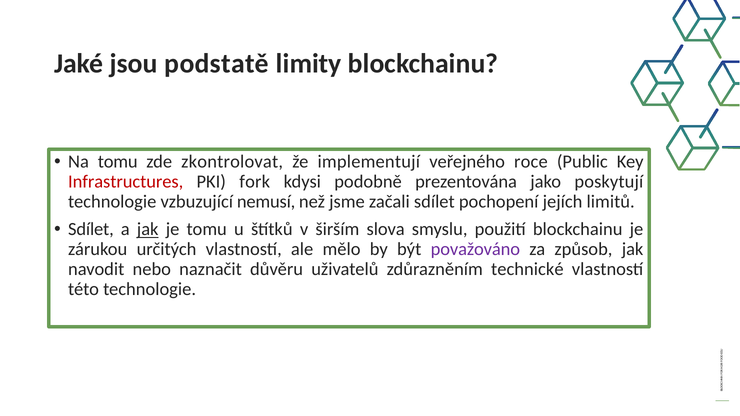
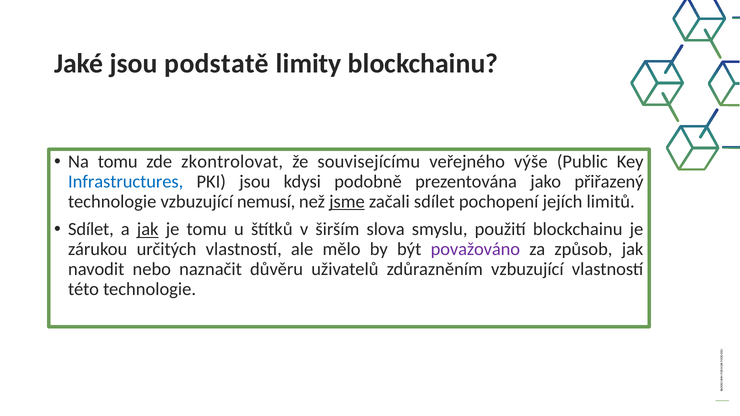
implementují: implementují -> souvisejícímu
roce: roce -> výše
Infrastructures colour: red -> blue
PKI fork: fork -> jsou
poskytují: poskytují -> přiřazený
jsme underline: none -> present
zdůrazněním technické: technické -> vzbuzující
